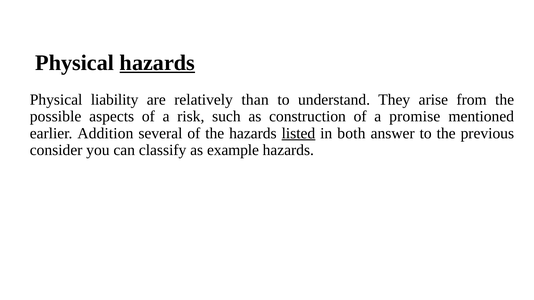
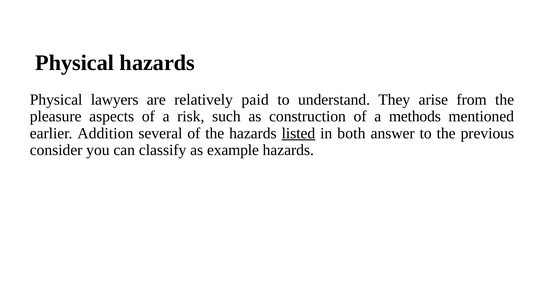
hazards at (157, 63) underline: present -> none
liability: liability -> lawyers
than: than -> paid
possible: possible -> pleasure
promise: promise -> methods
